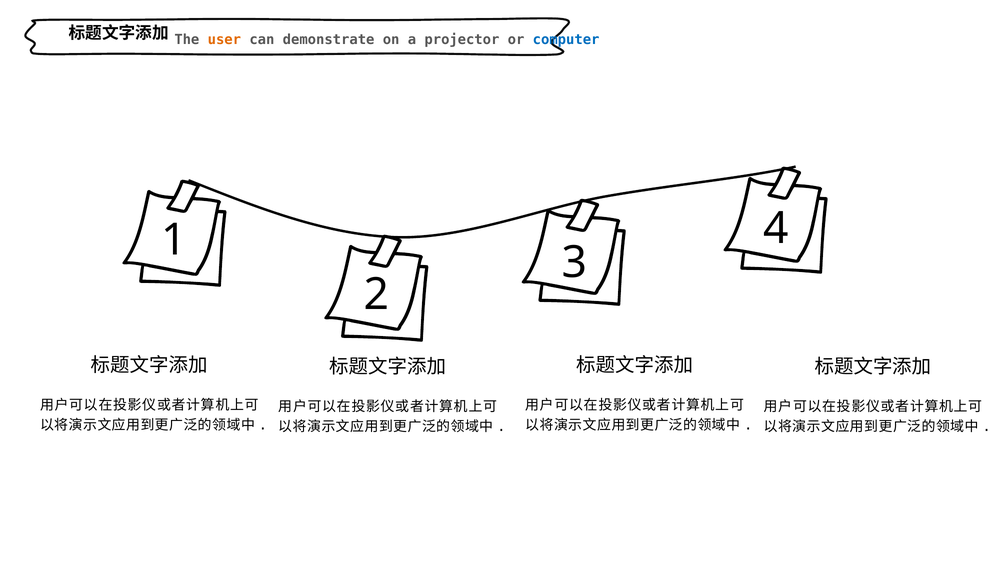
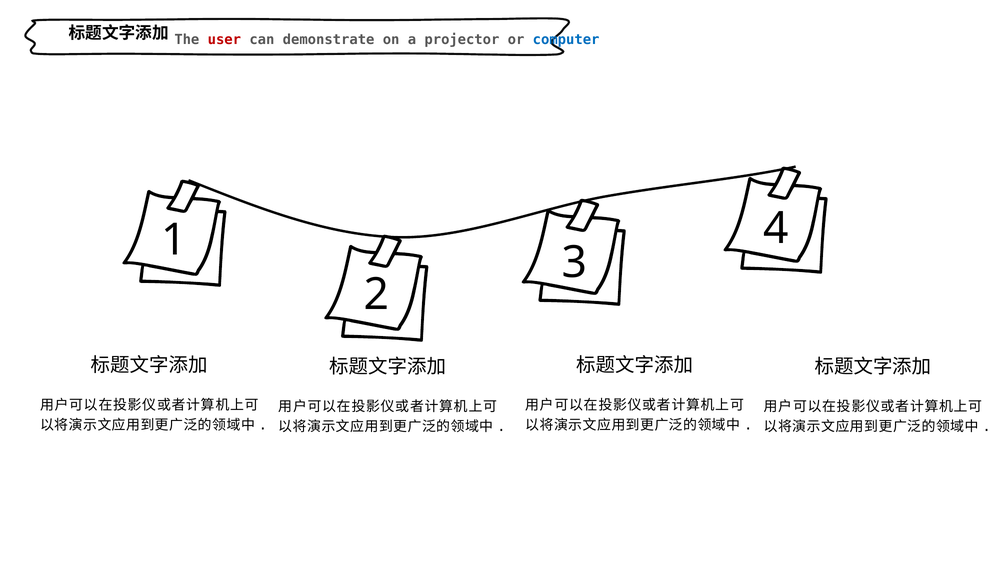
user colour: orange -> red
